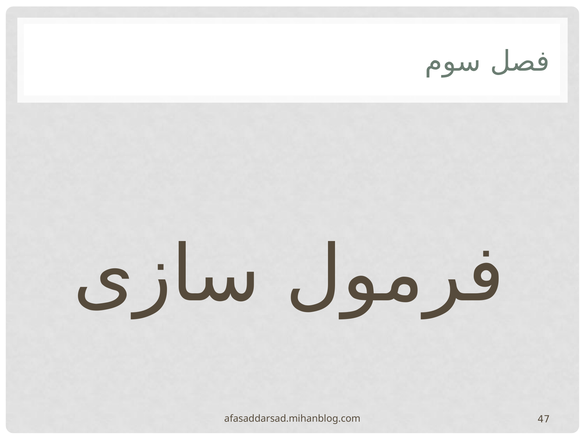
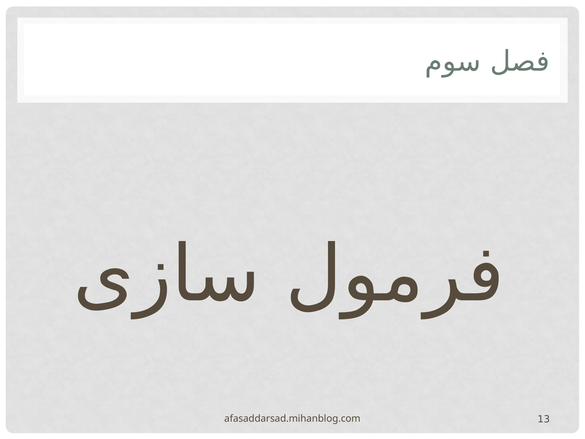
47: 47 -> 13
